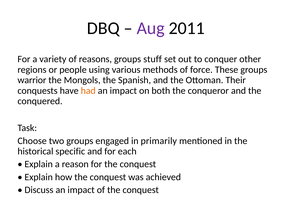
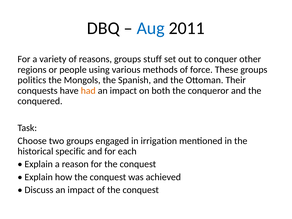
Aug colour: purple -> blue
warrior: warrior -> politics
primarily: primarily -> irrigation
